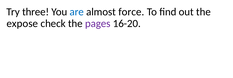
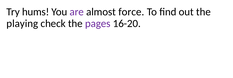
three: three -> hums
are colour: blue -> purple
expose: expose -> playing
